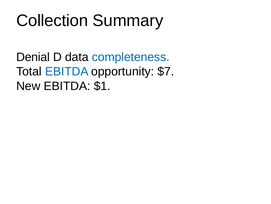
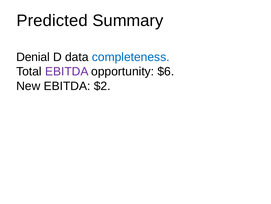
Collection: Collection -> Predicted
EBITDA at (67, 71) colour: blue -> purple
$7: $7 -> $6
$1: $1 -> $2
